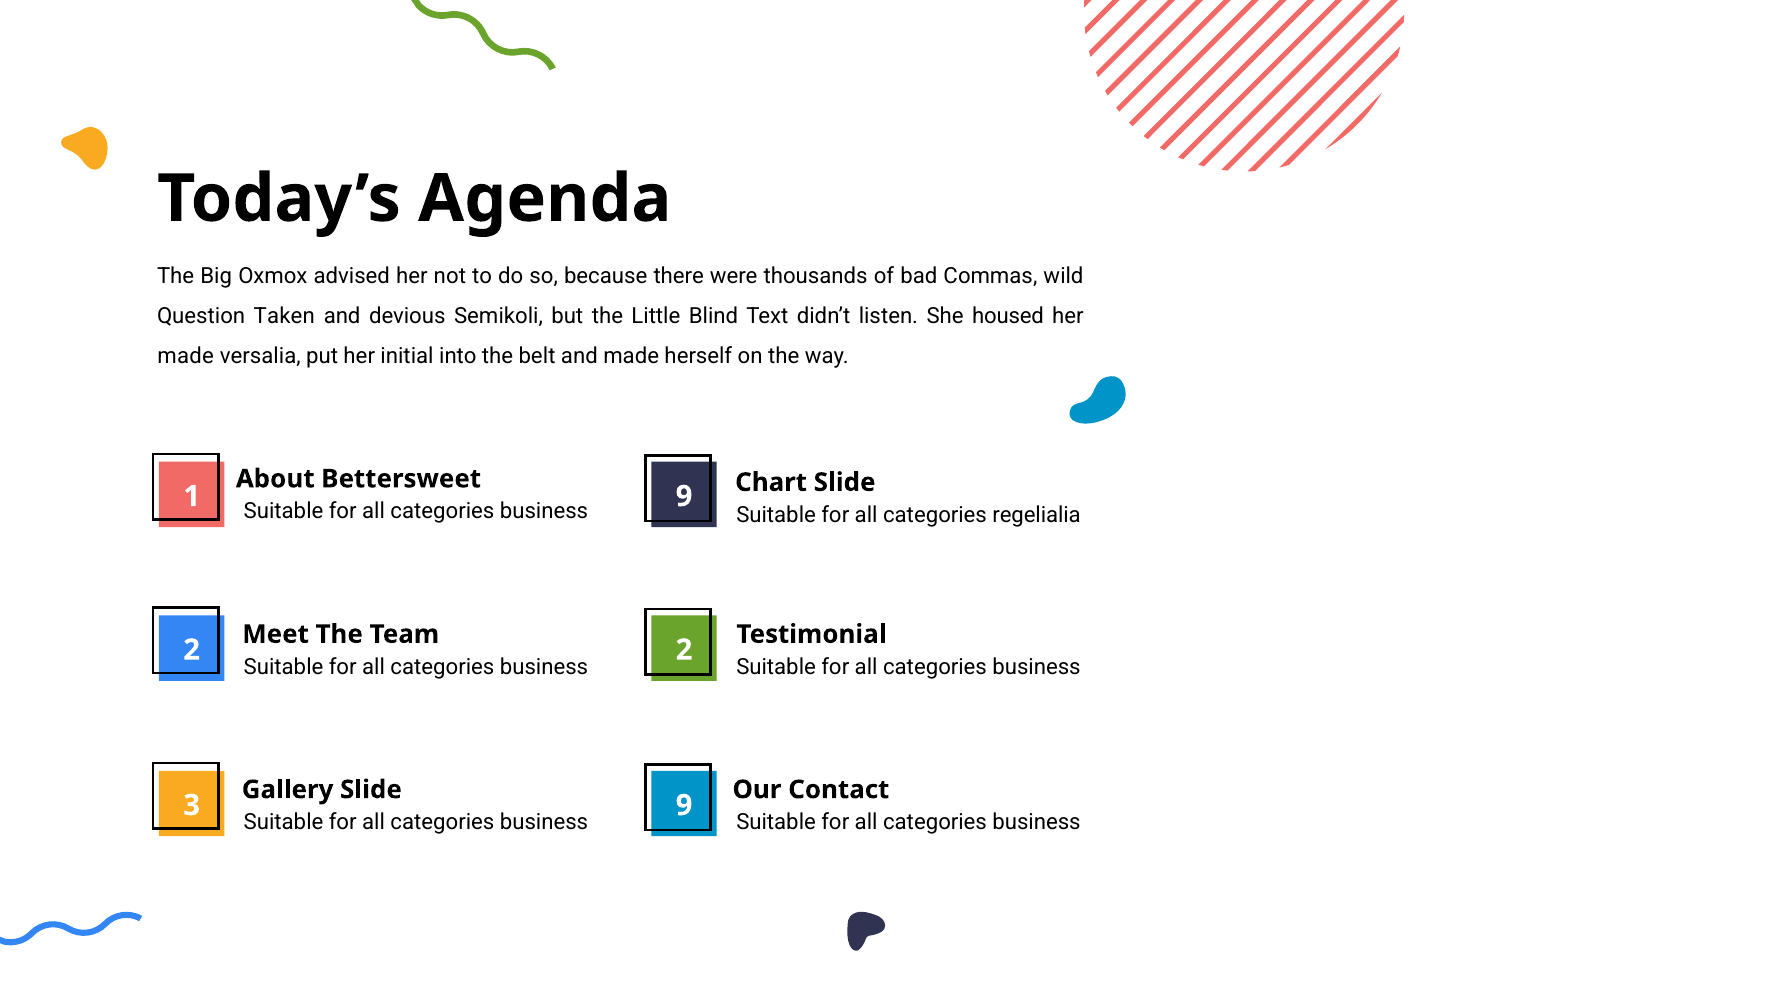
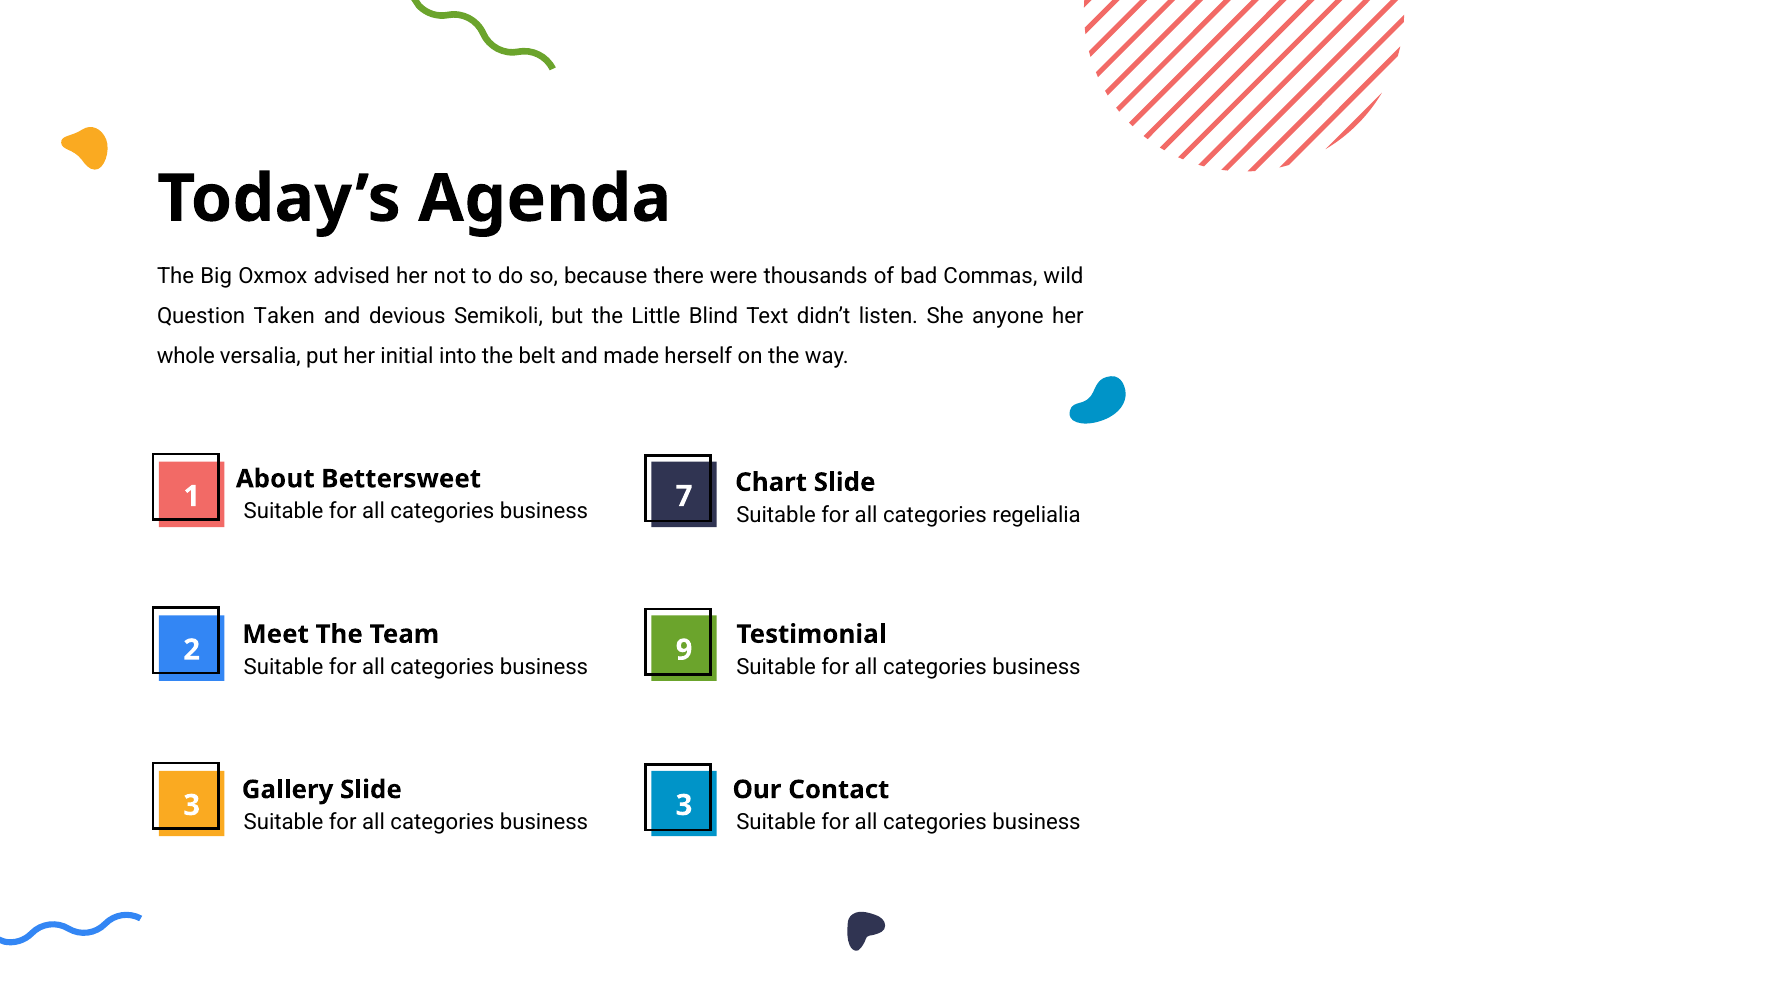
housed: housed -> anyone
made at (186, 356): made -> whole
1 9: 9 -> 7
2 2: 2 -> 9
3 9: 9 -> 3
